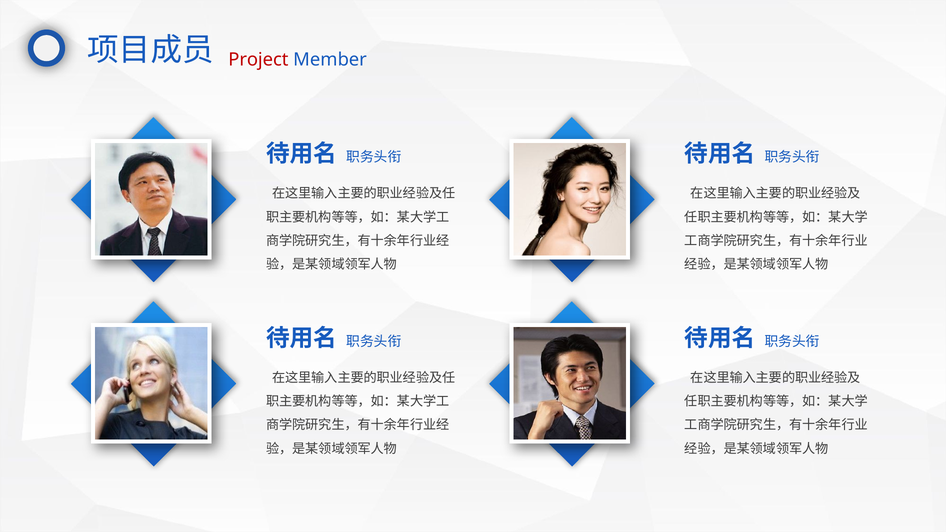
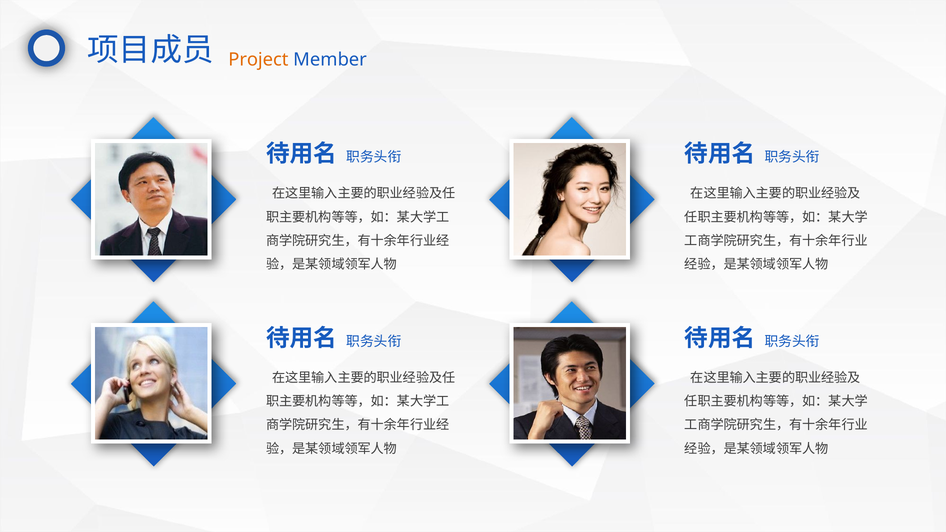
Project colour: red -> orange
